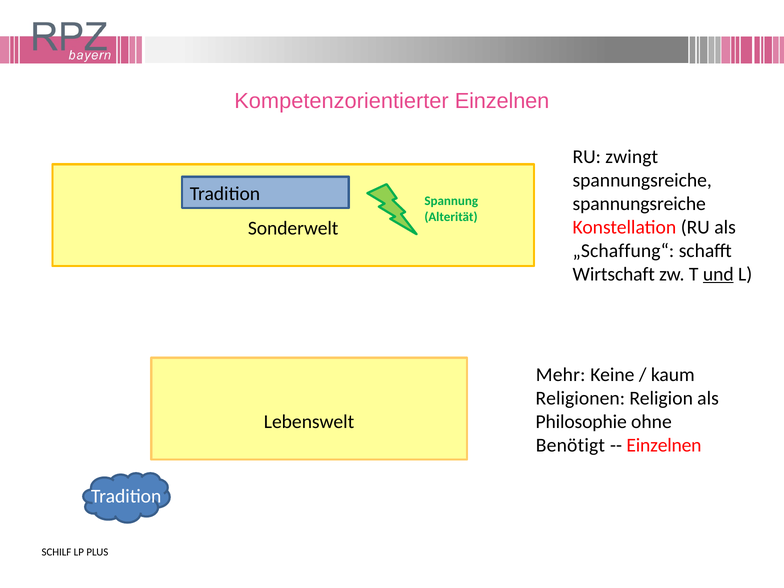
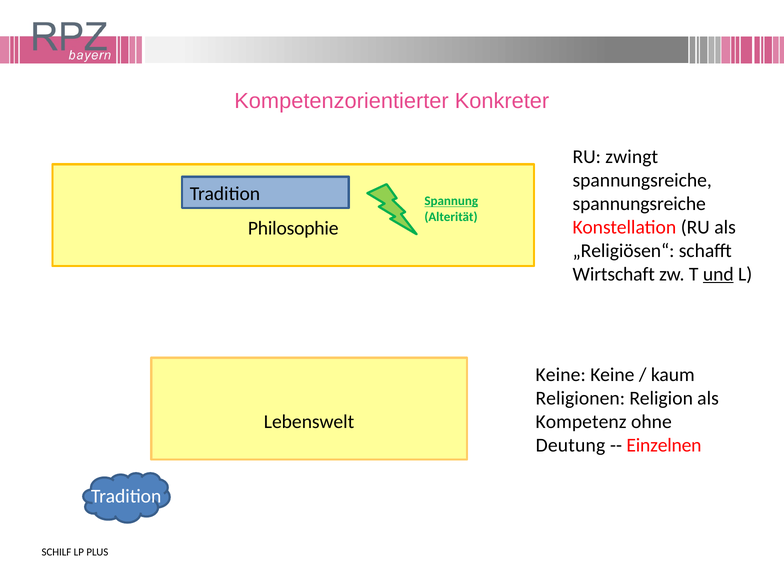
Kompetenzorientierter Einzelnen: Einzelnen -> Konkreter
Spannung underline: none -> present
Sonderwelt: Sonderwelt -> Philosophie
„Schaffung“: „Schaffung“ -> „Religiösen“
Mehr at (561, 375): Mehr -> Keine
Philosophie: Philosophie -> Kompetenz
Benötigt: Benötigt -> Deutung
